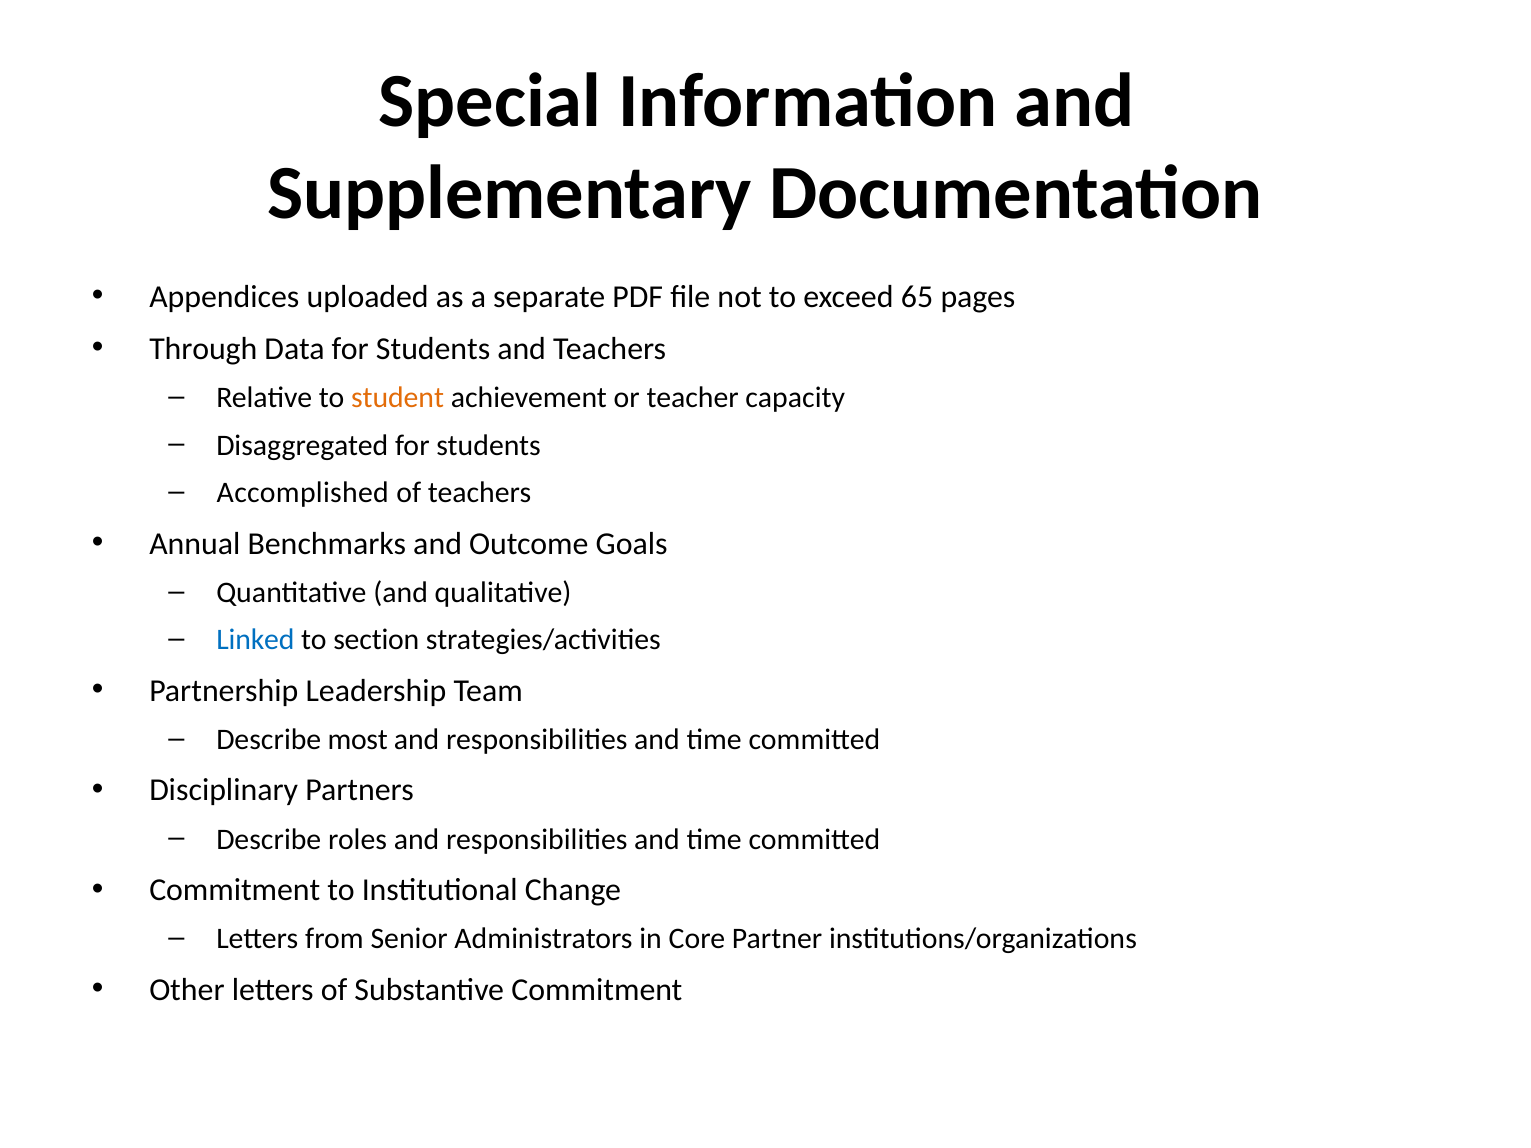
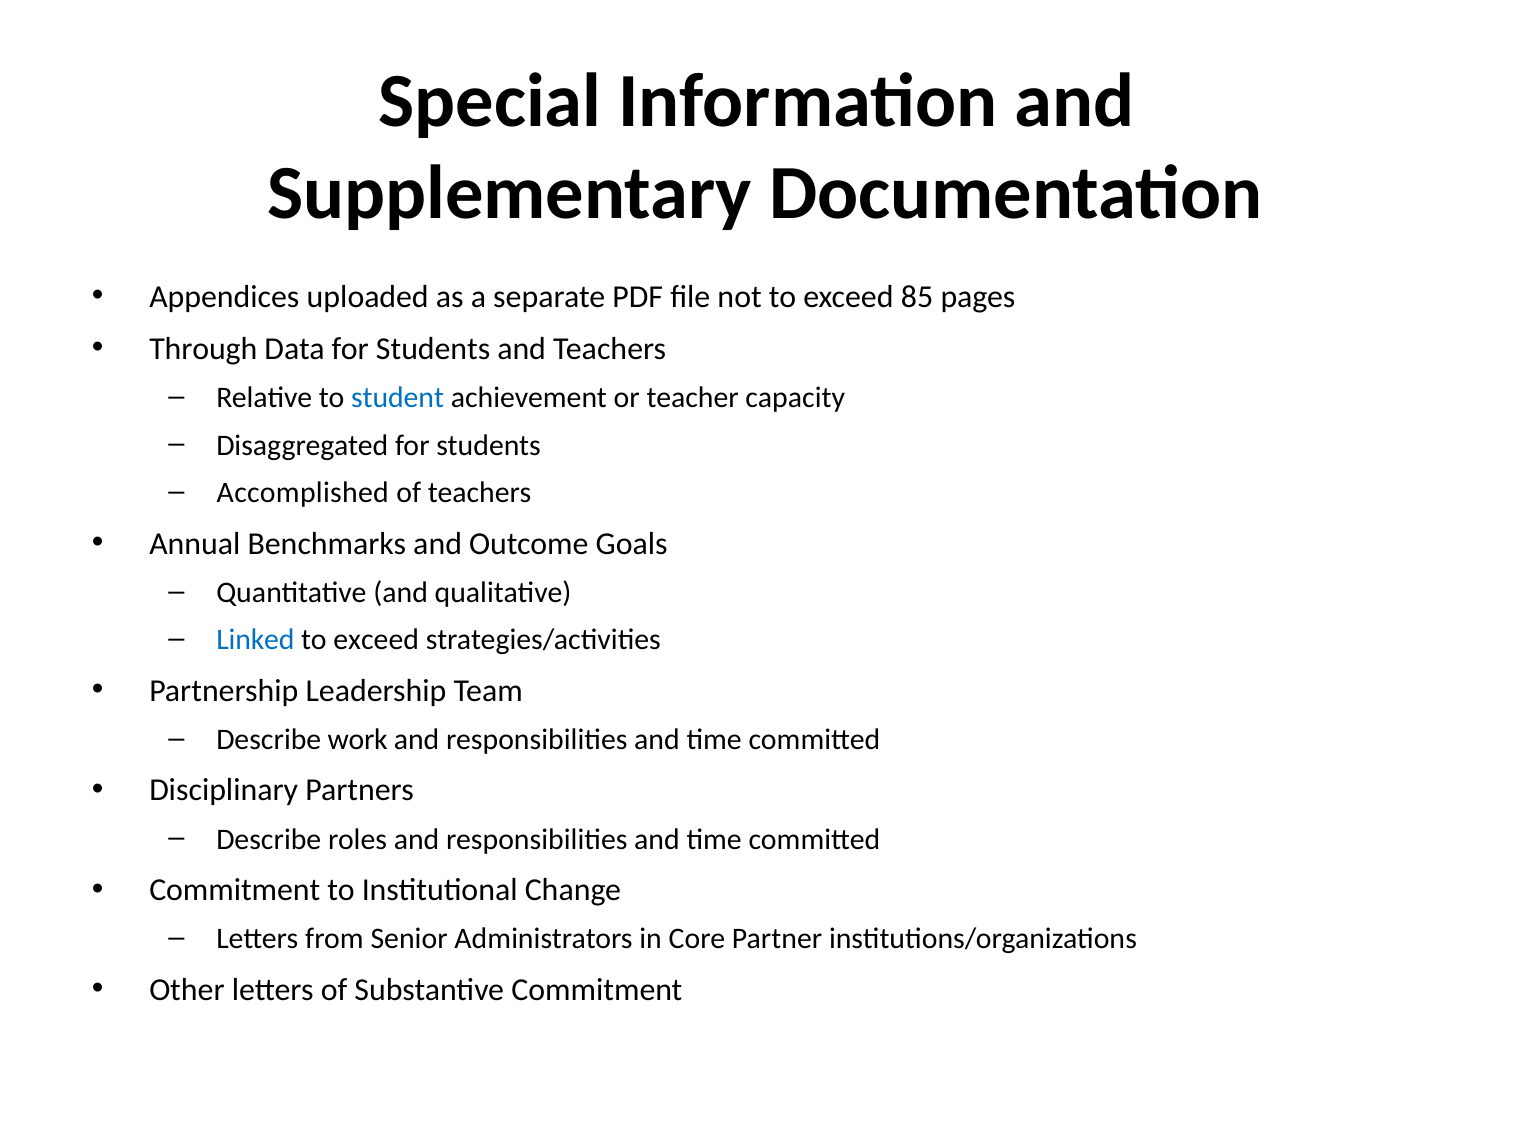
65: 65 -> 85
student colour: orange -> blue
section at (376, 640): section -> exceed
most: most -> work
